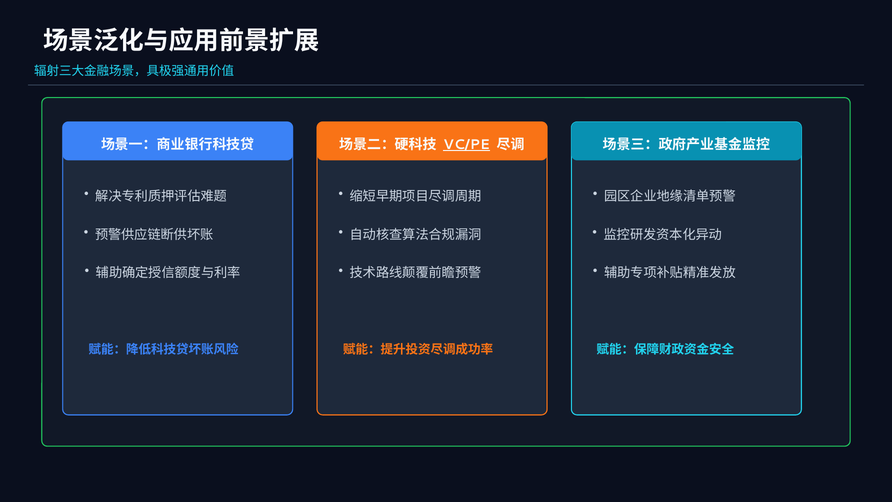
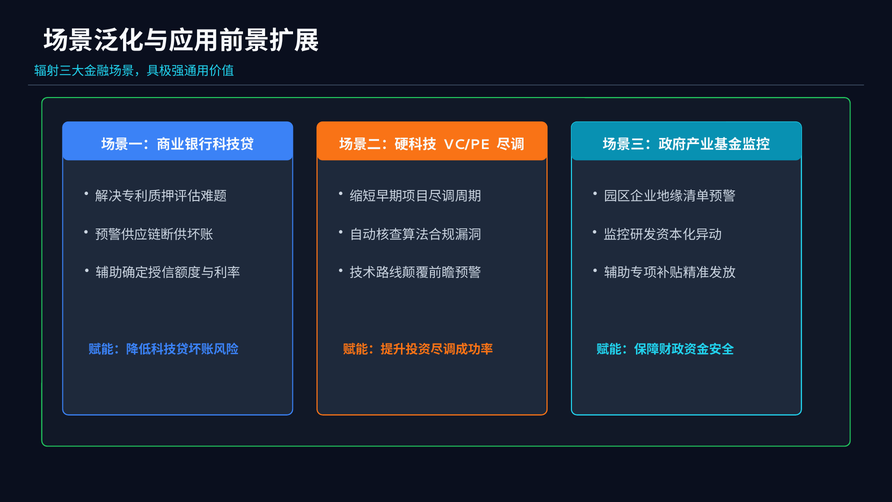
VC/PE underline: present -> none
